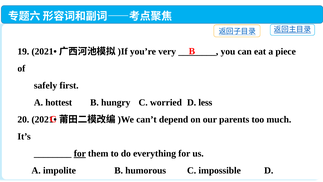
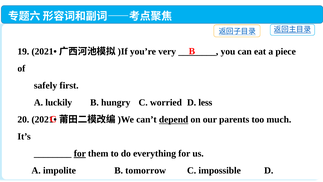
hottest: hottest -> luckily
depend underline: none -> present
humorous: humorous -> tomorrow
